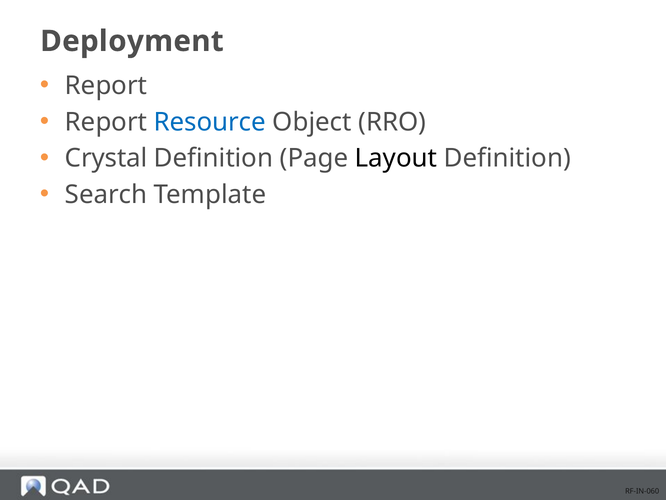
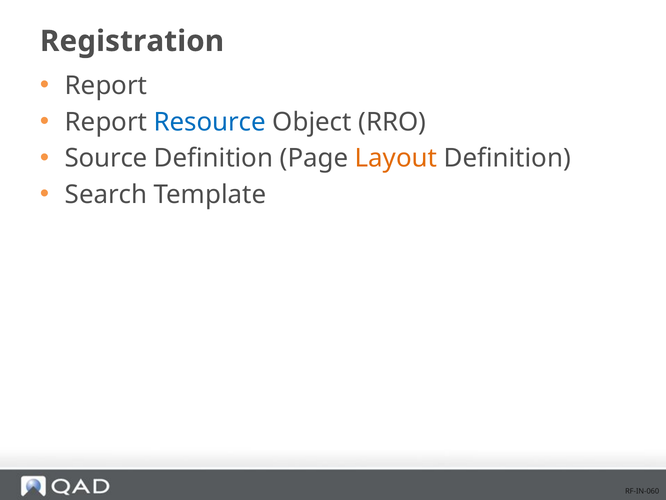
Deployment: Deployment -> Registration
Crystal: Crystal -> Source
Layout colour: black -> orange
